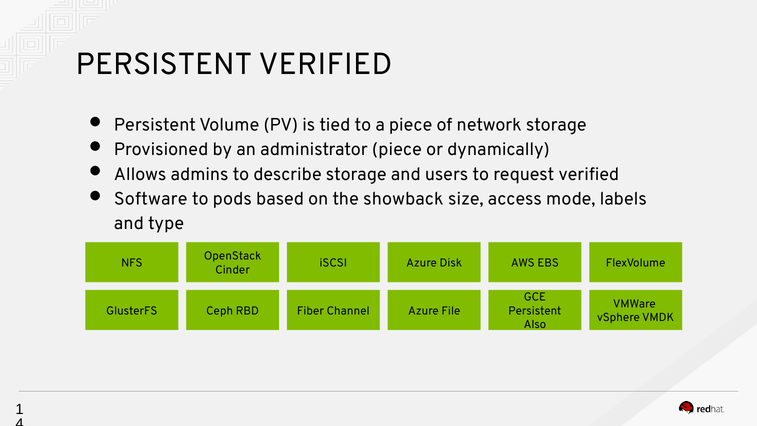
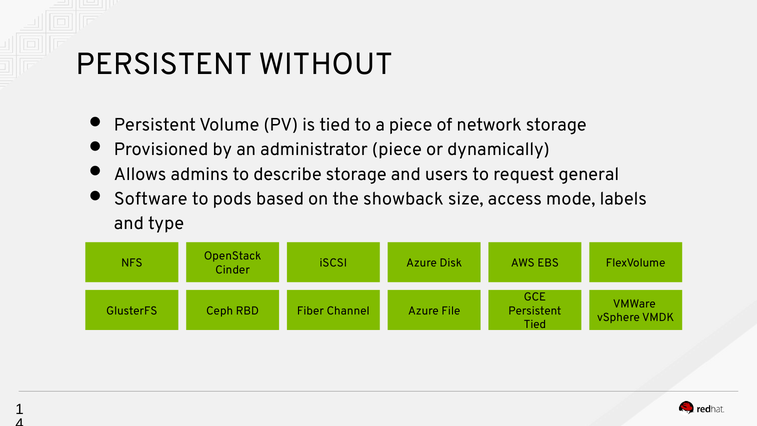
PERSISTENT VERIFIED: VERIFIED -> WITHOUT
request verified: verified -> general
Also at (535, 324): Also -> Tied
